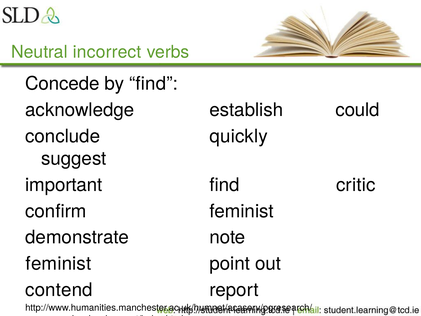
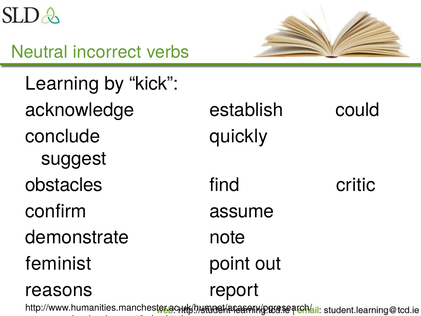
Concede: Concede -> Learning
by find: find -> kick
important: important -> obstacles
confirm feminist: feminist -> assume
contend: contend -> reasons
